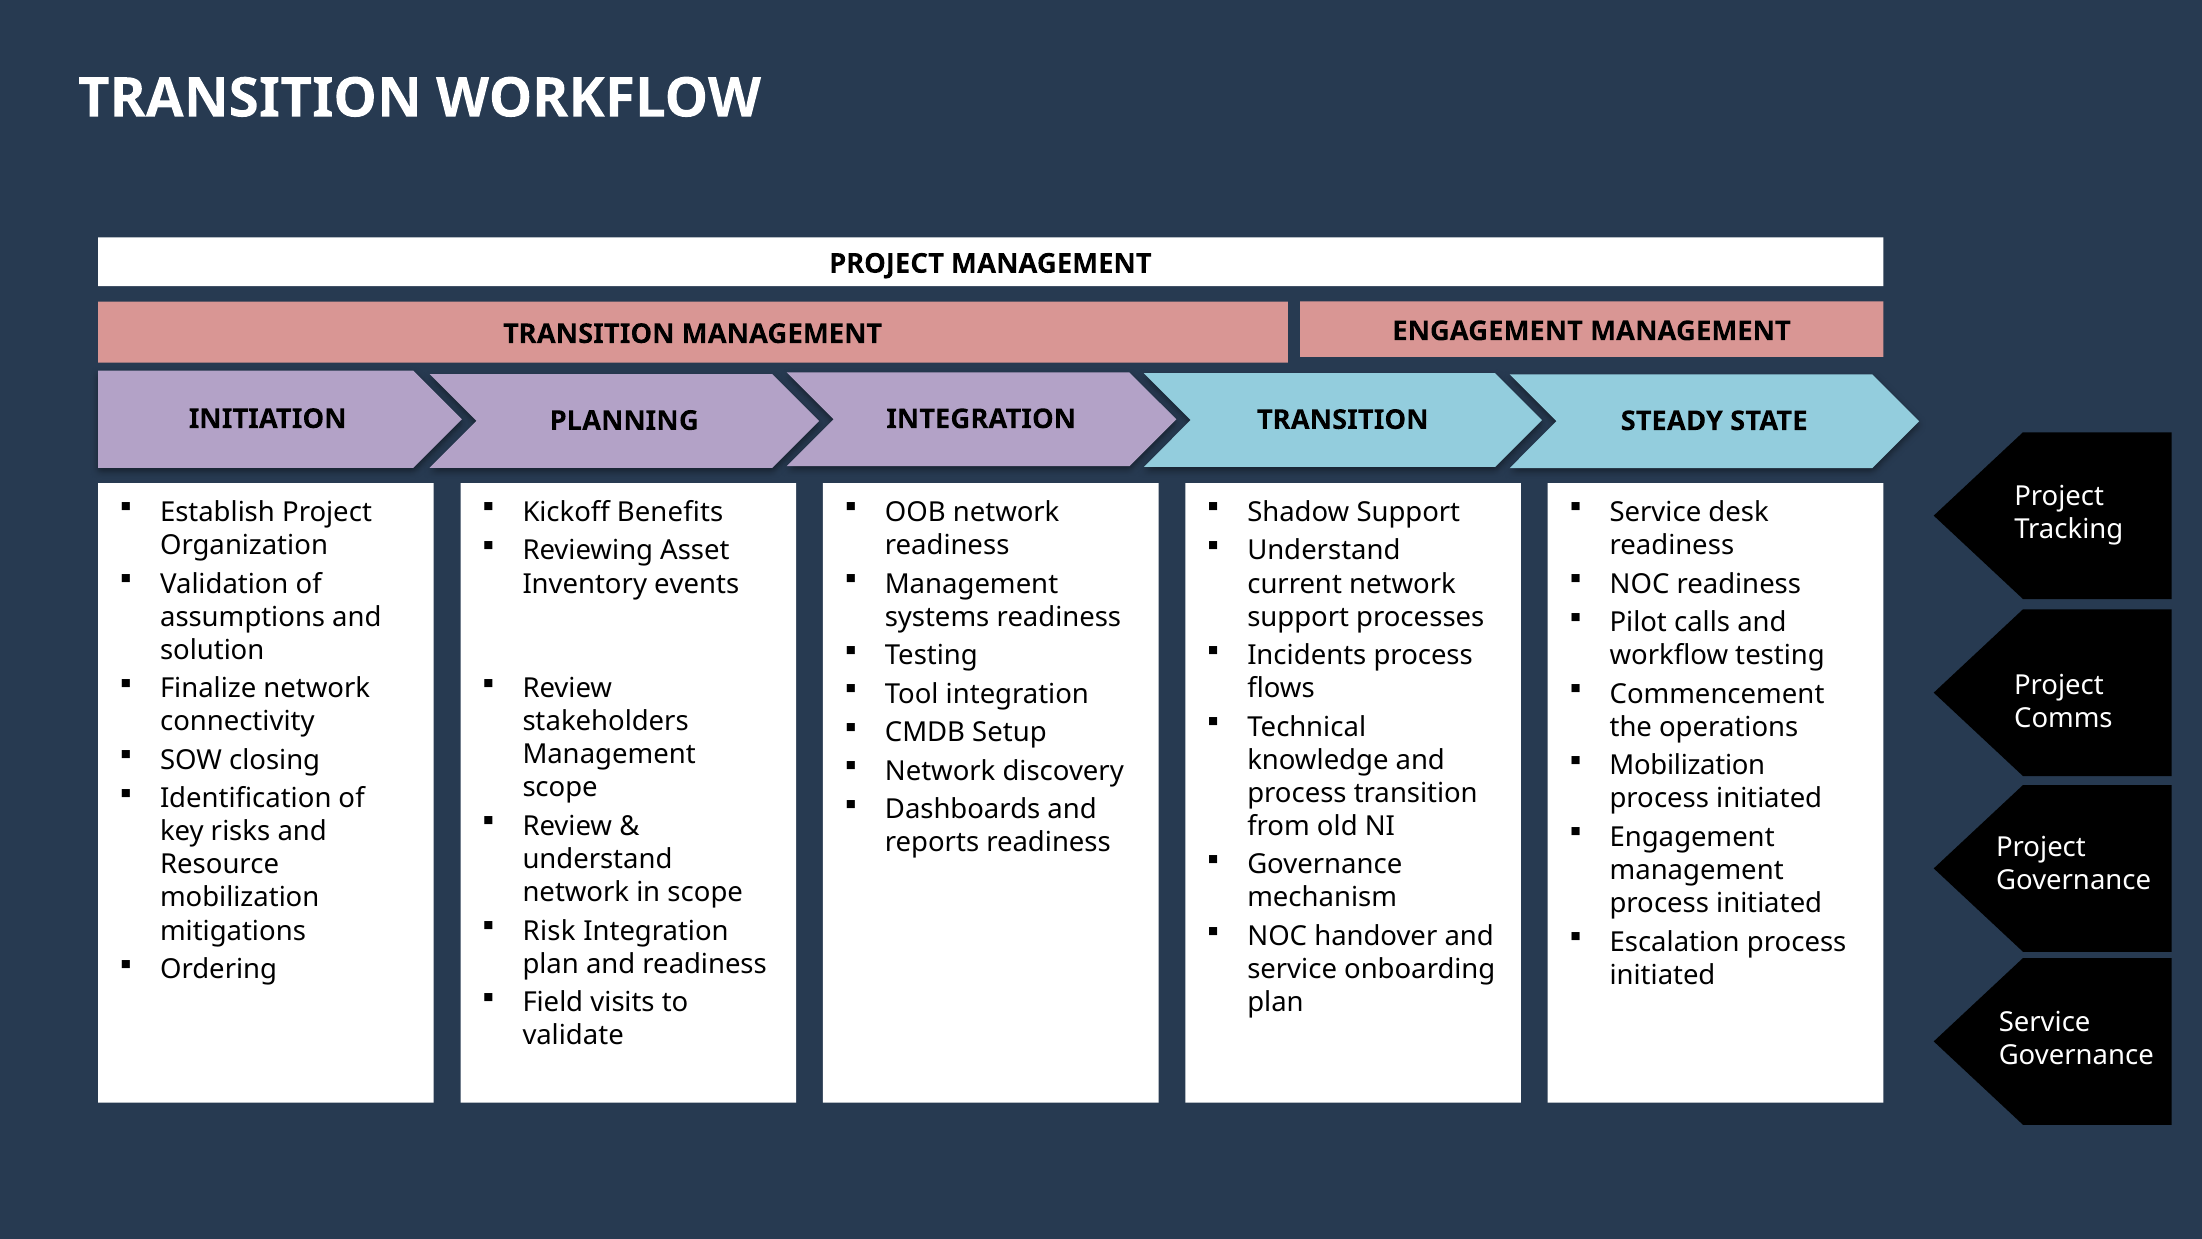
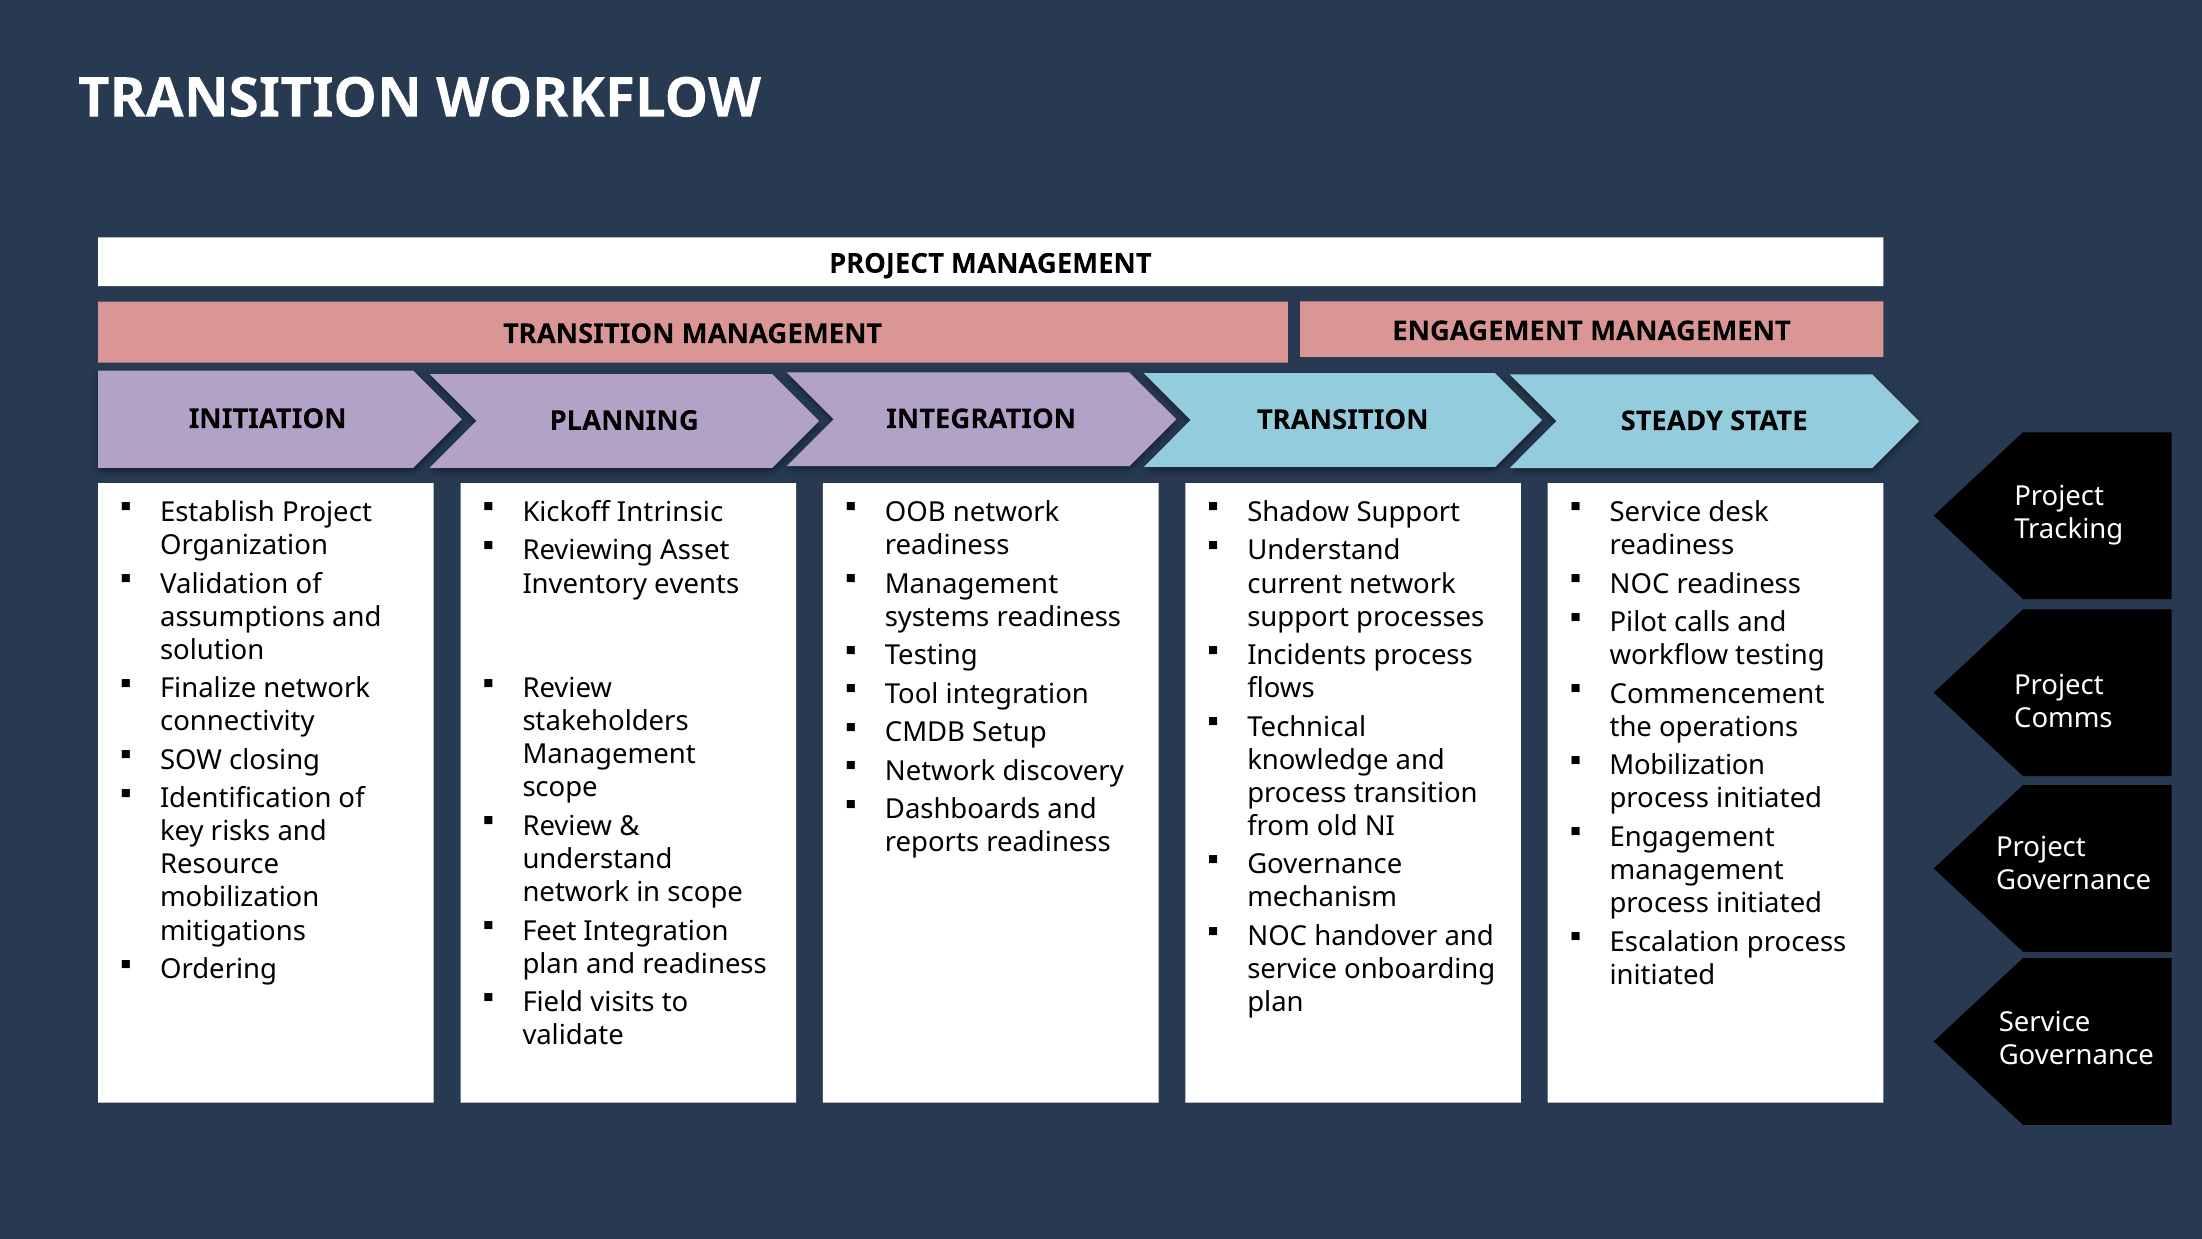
Benefits: Benefits -> Intrinsic
Risk: Risk -> Feet
